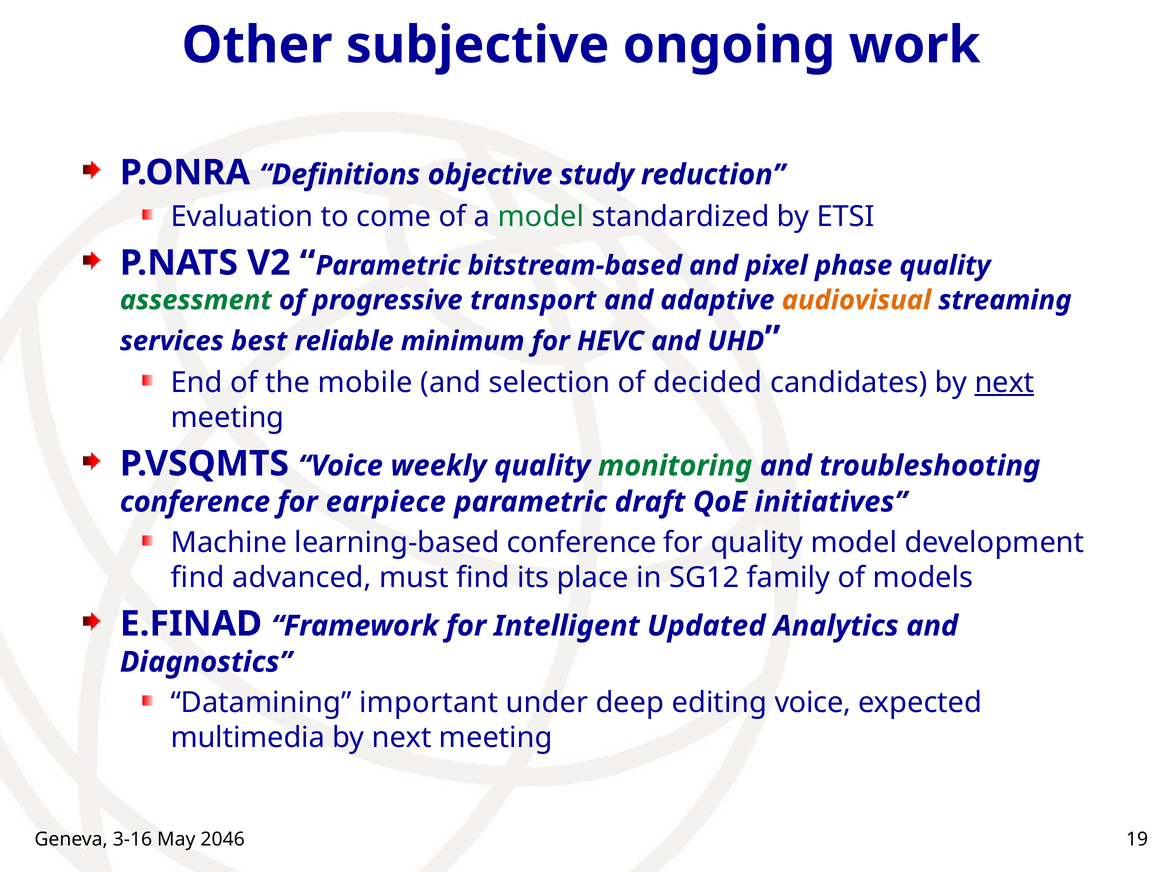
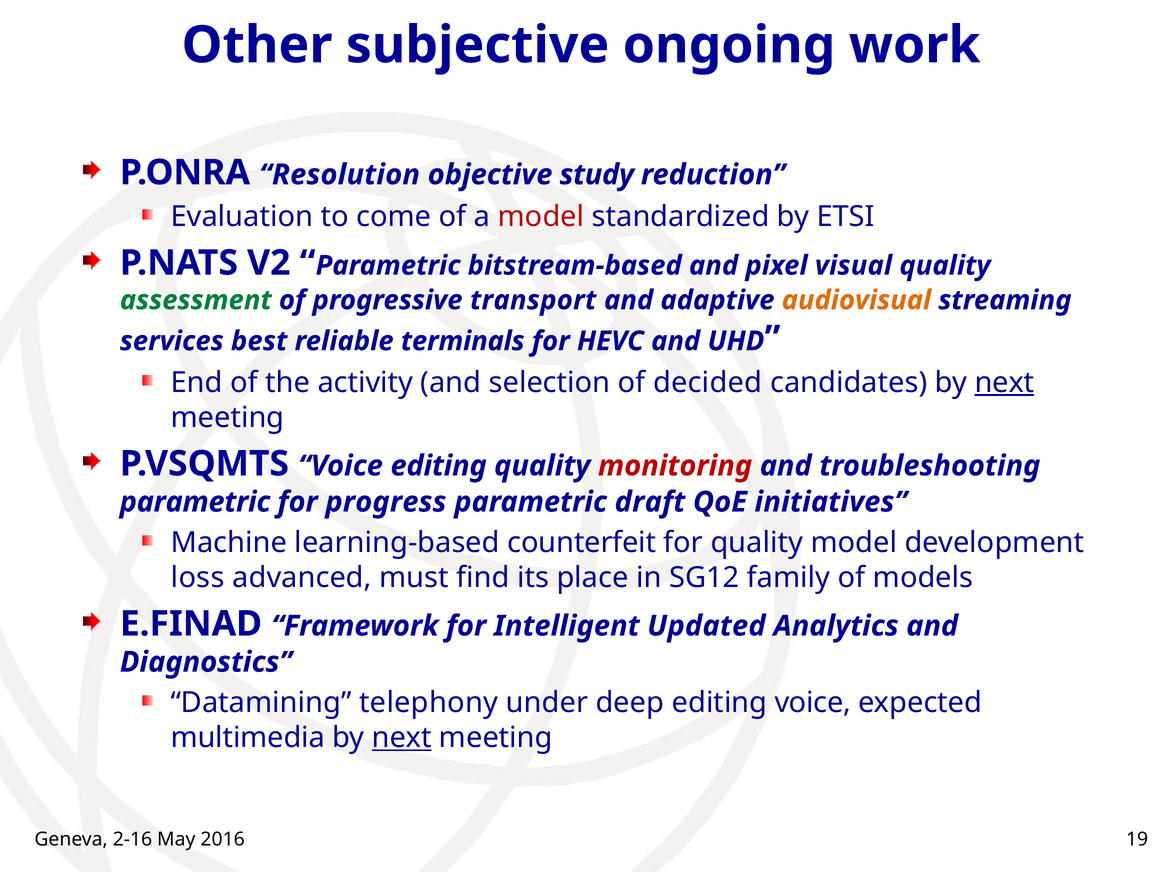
Definitions: Definitions -> Resolution
model at (541, 217) colour: green -> red
phase: phase -> visual
minimum: minimum -> terminals
mobile: mobile -> activity
Voice weekly: weekly -> editing
monitoring colour: green -> red
conference at (195, 502): conference -> parametric
earpiece: earpiece -> progress
learning-based conference: conference -> counterfeit
find at (198, 578): find -> loss
important: important -> telephony
next at (402, 738) underline: none -> present
3-16: 3-16 -> 2-16
2046: 2046 -> 2016
